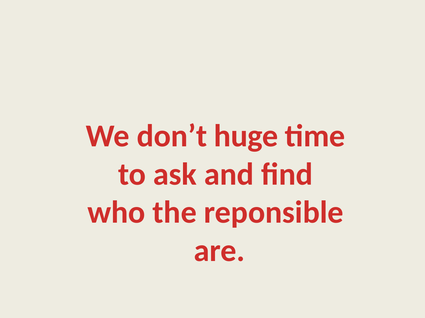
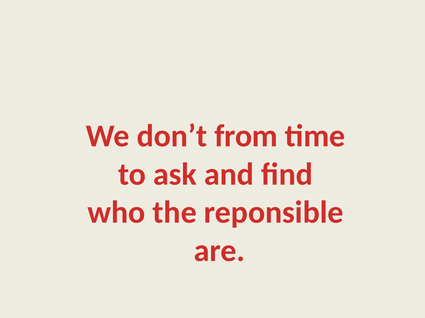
huge: huge -> from
